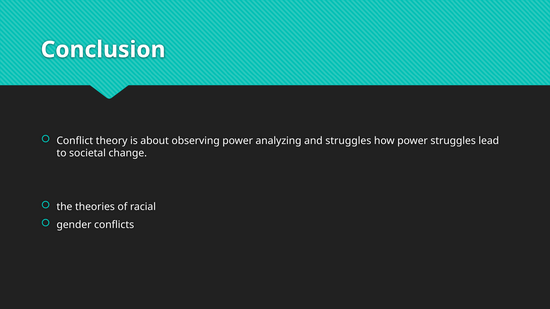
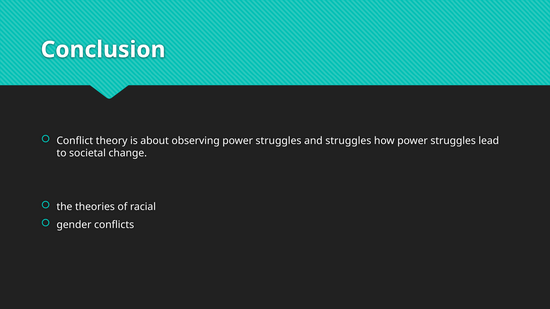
observing power analyzing: analyzing -> struggles
